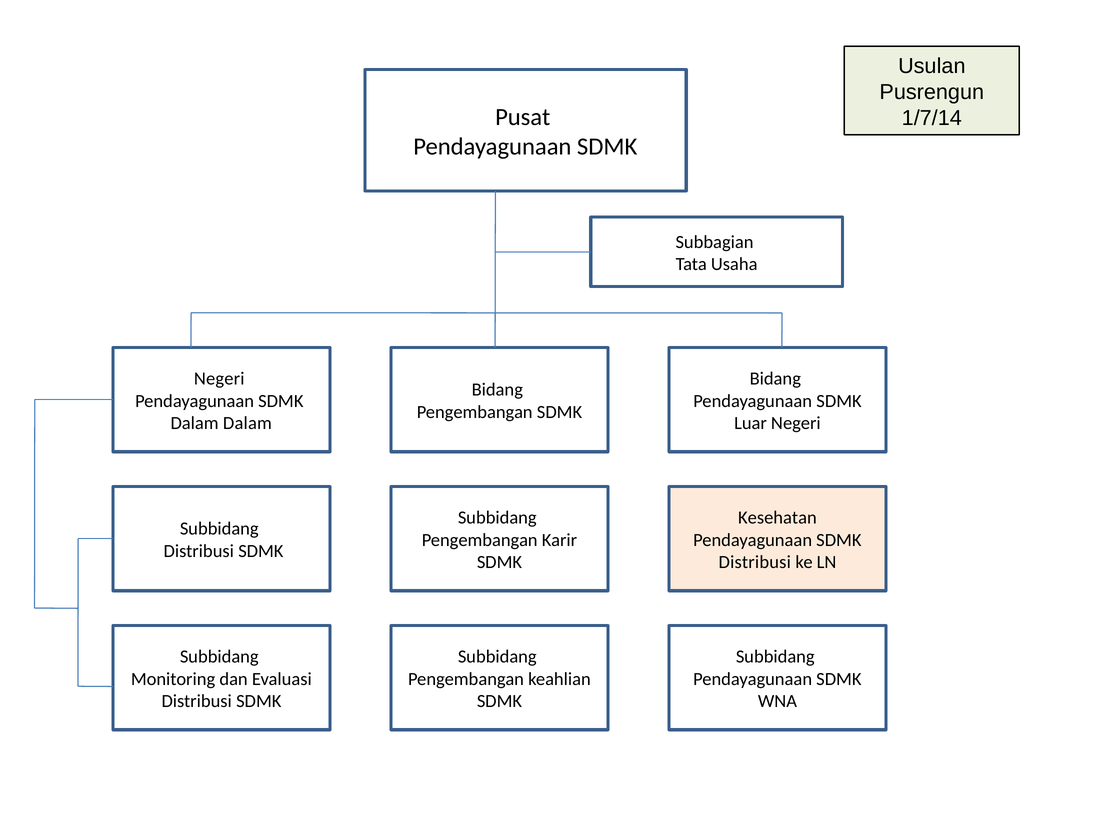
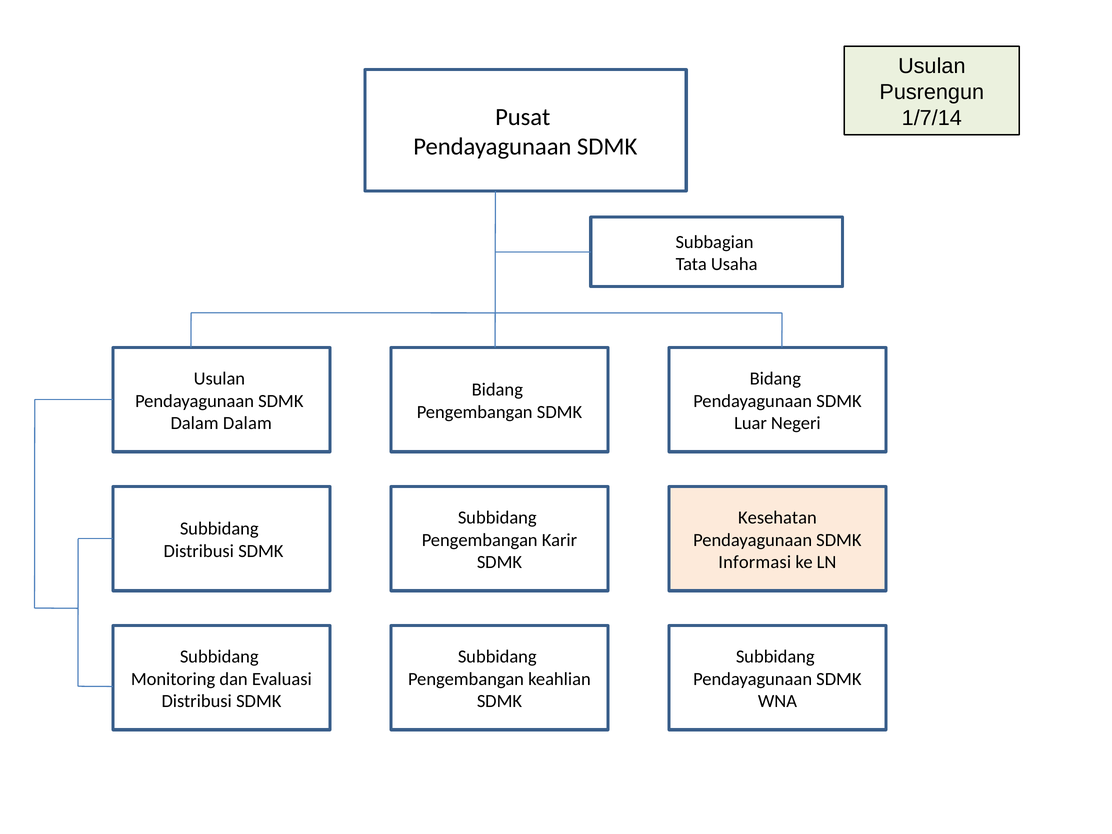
Negeri at (219, 379): Negeri -> Usulan
Distribusi at (755, 562): Distribusi -> Informasi
